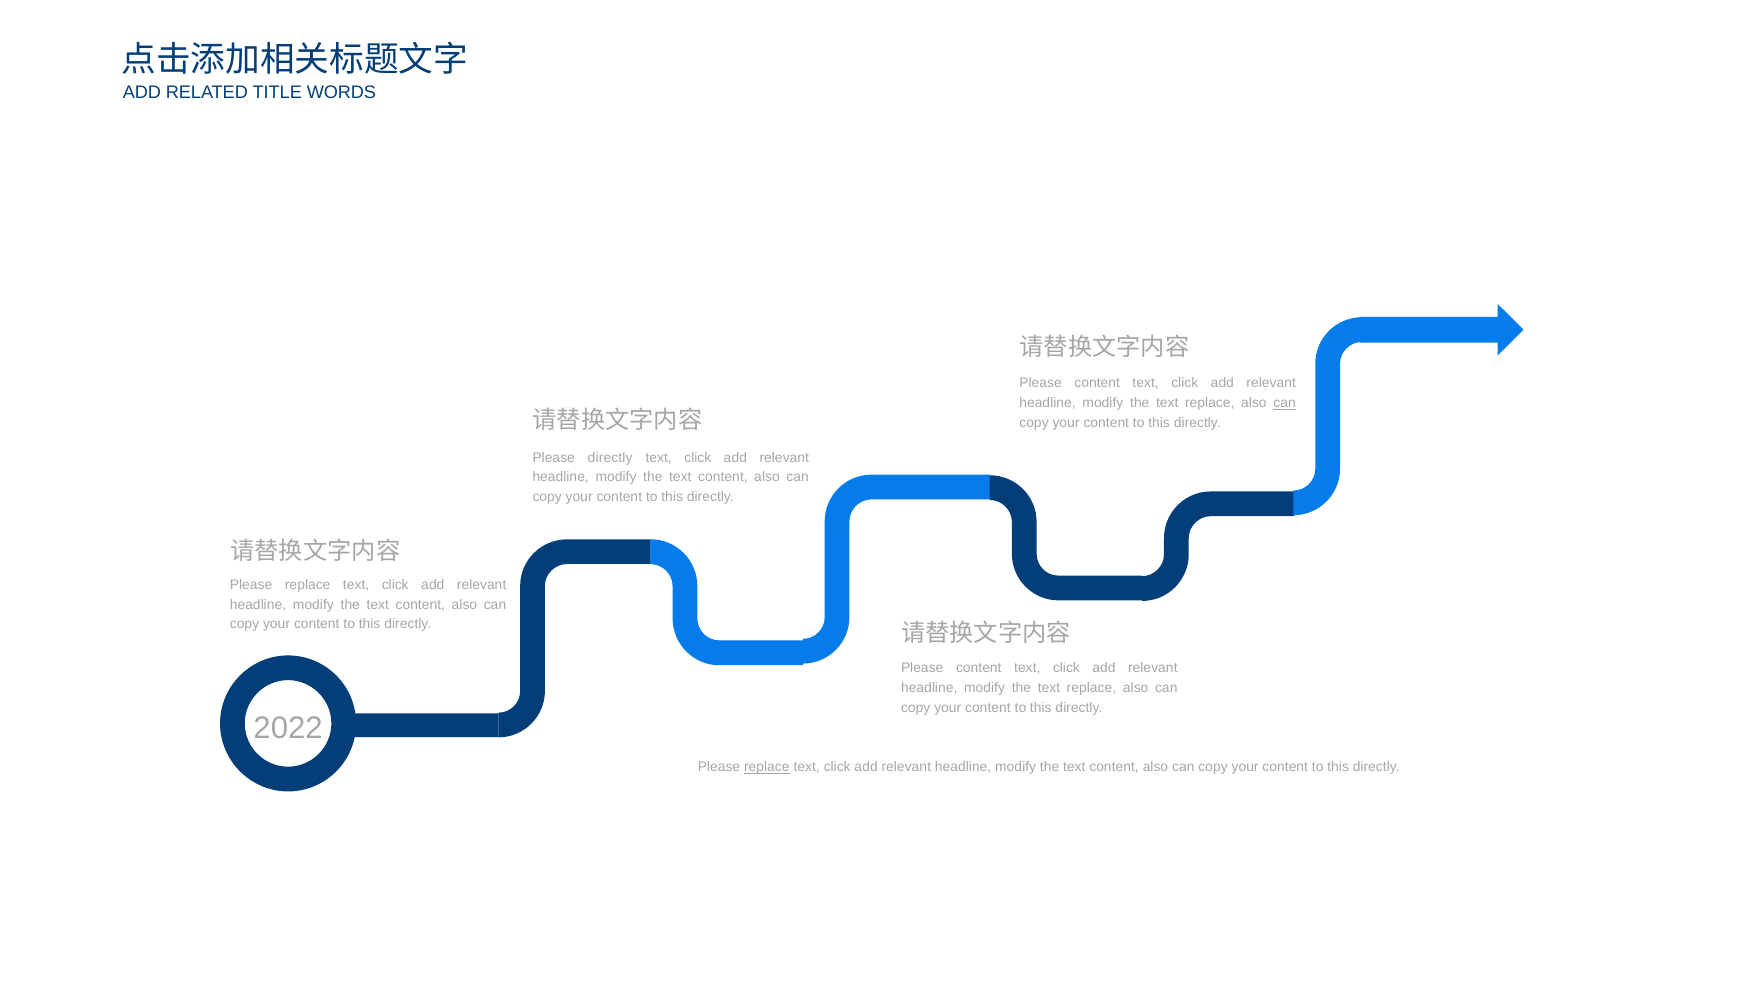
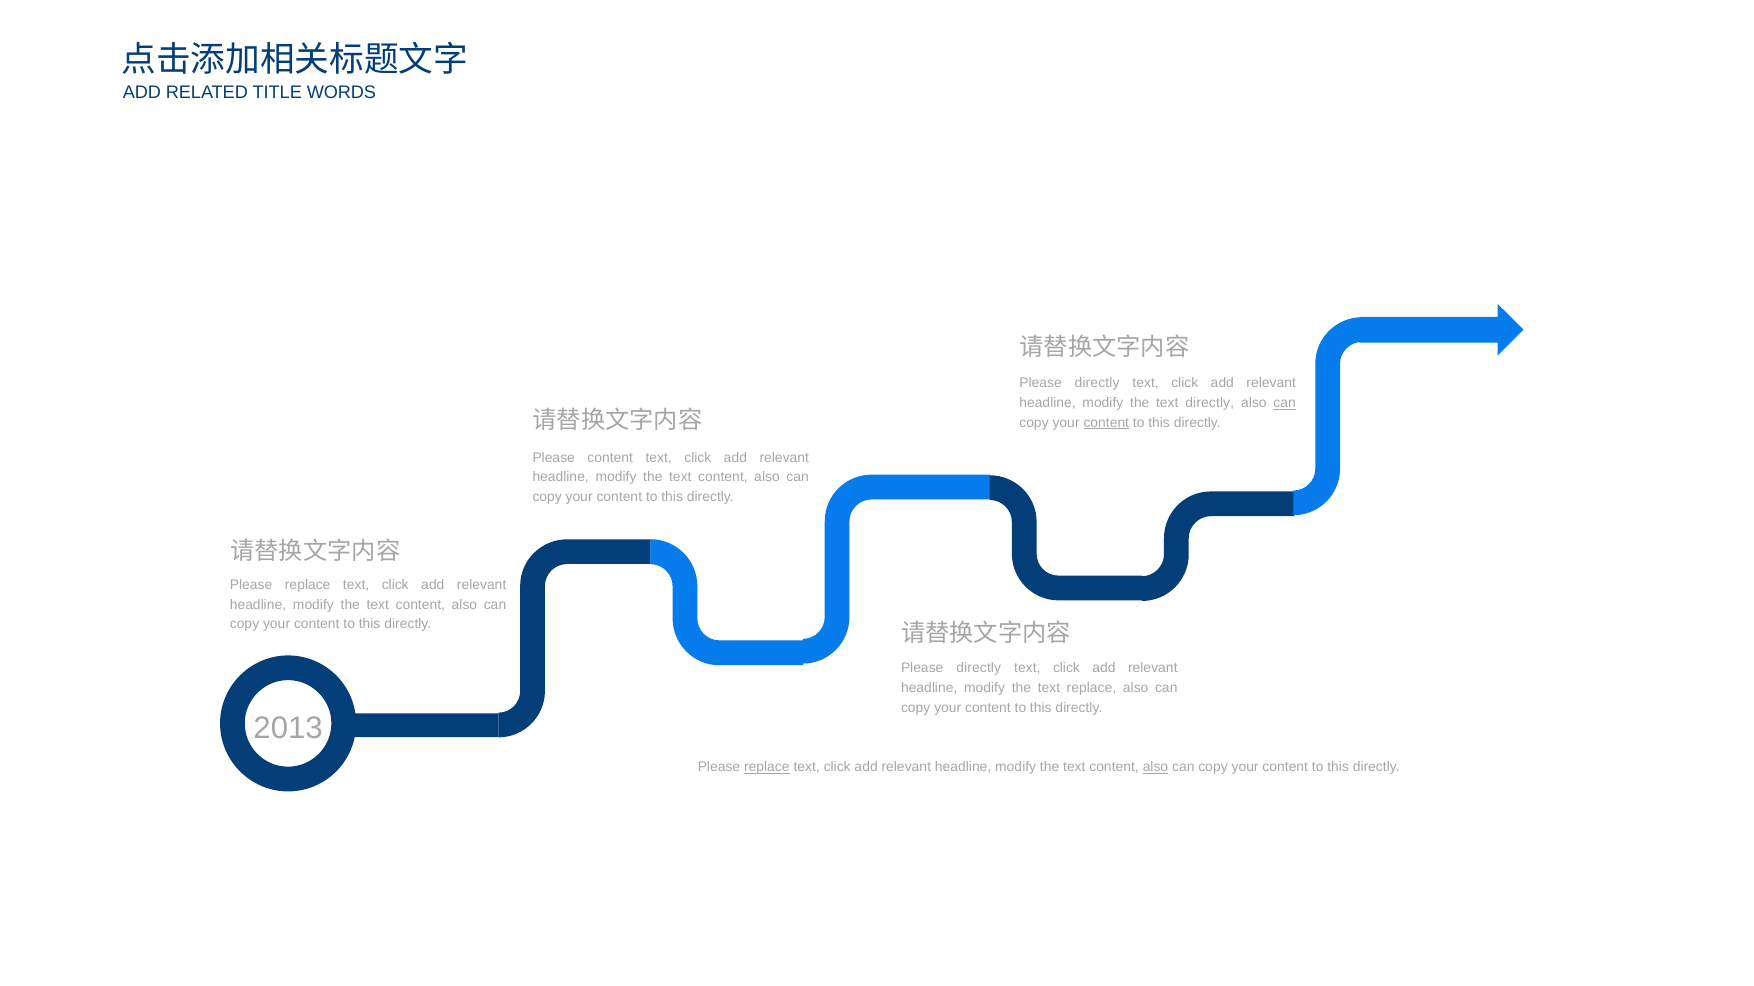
content at (1097, 383): content -> directly
replace at (1210, 403): replace -> directly
content at (1106, 423) underline: none -> present
Please directly: directly -> content
content at (979, 668): content -> directly
2022: 2022 -> 2013
also at (1155, 768) underline: none -> present
